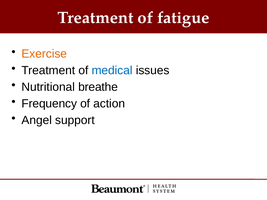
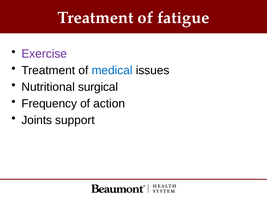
Exercise colour: orange -> purple
breathe: breathe -> surgical
Angel: Angel -> Joints
